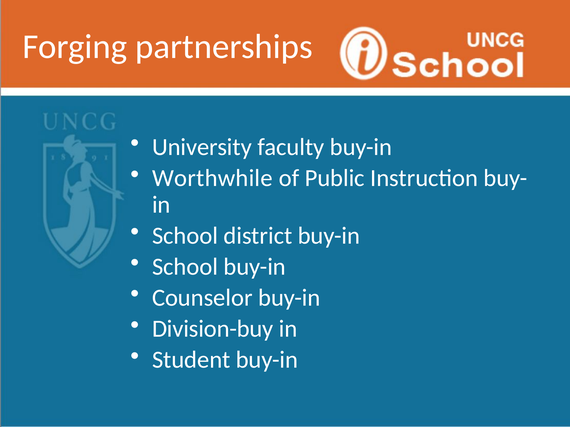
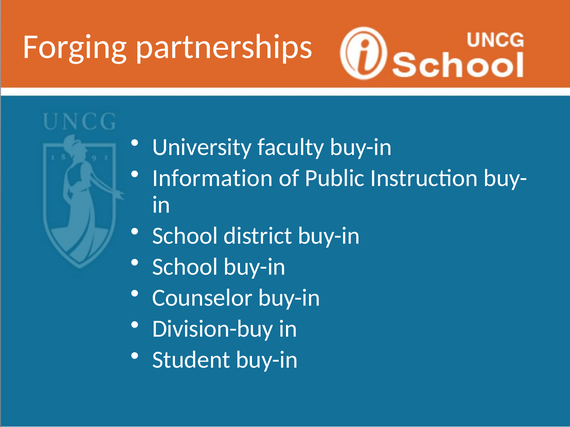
Worthwhile: Worthwhile -> Information
